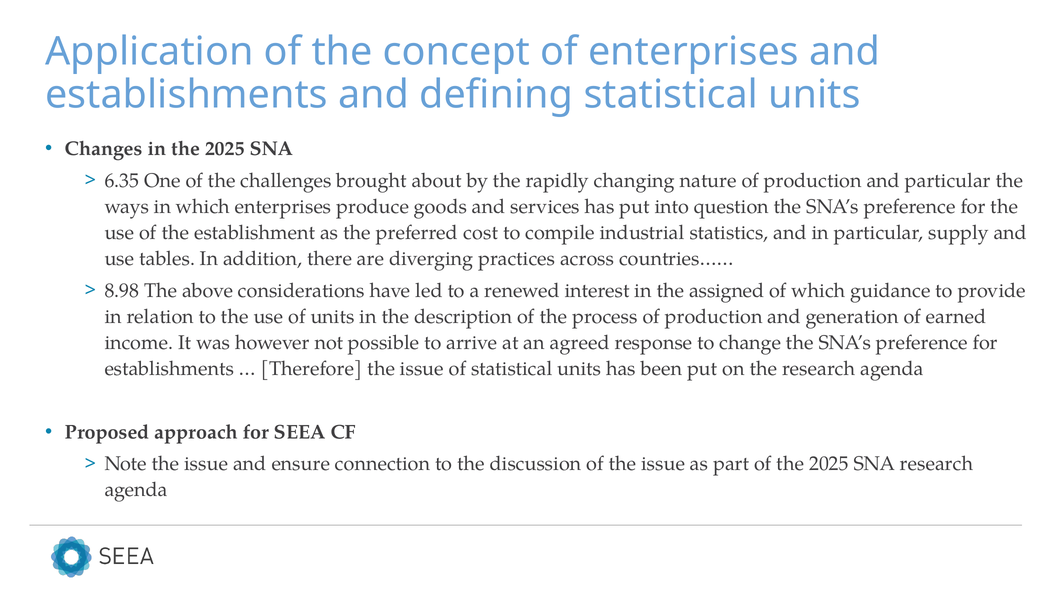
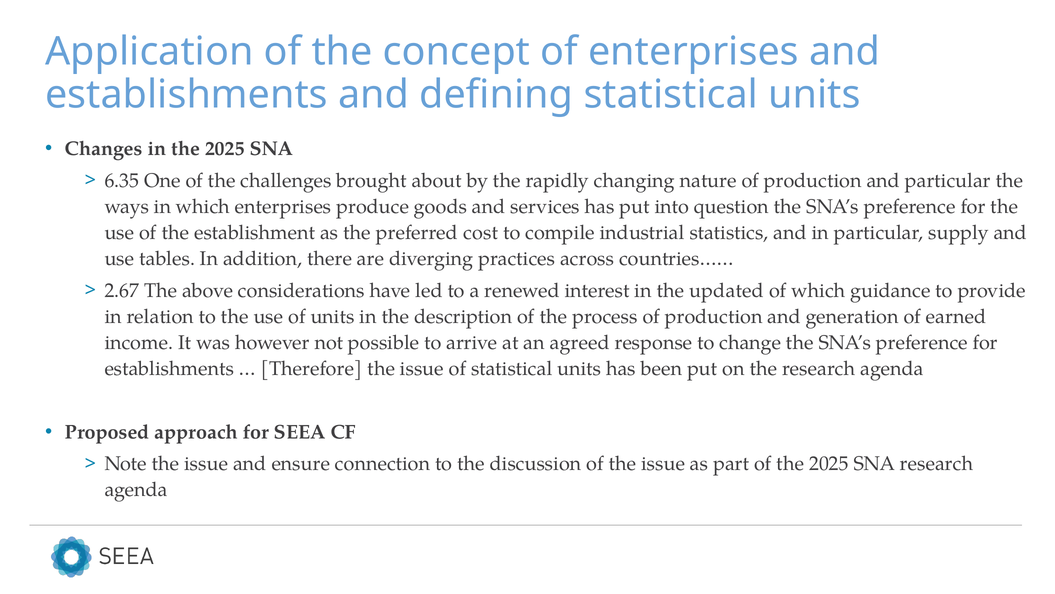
8.98: 8.98 -> 2.67
assigned: assigned -> updated
